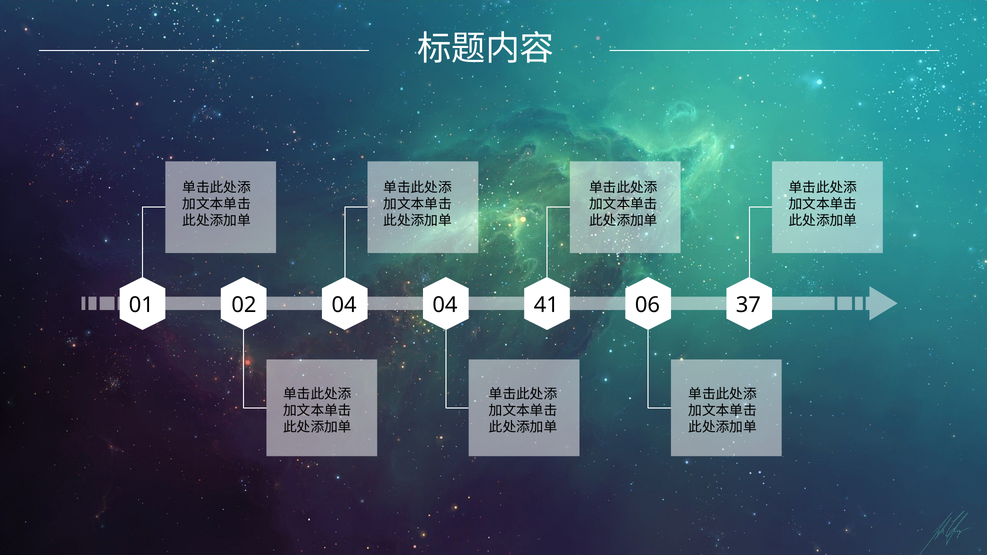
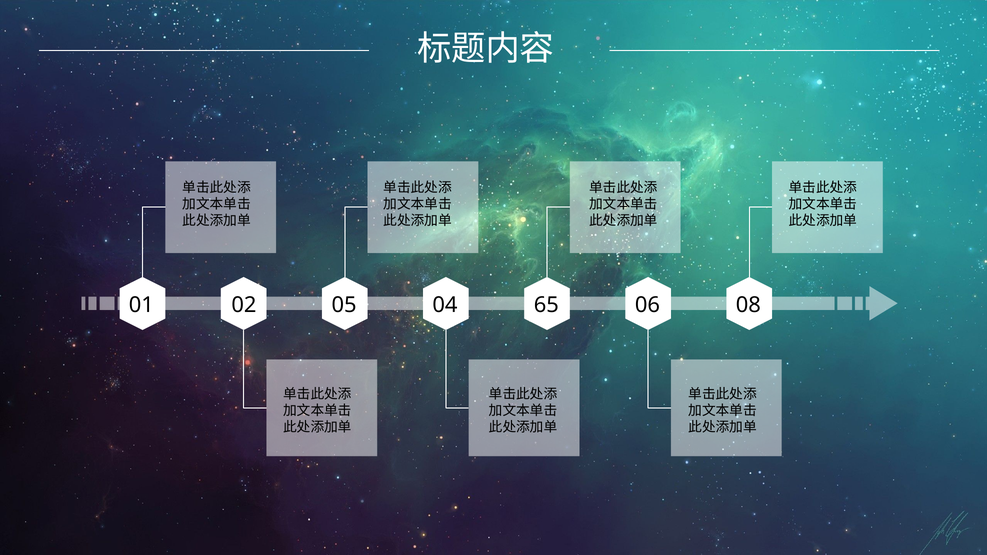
02 04: 04 -> 05
41: 41 -> 65
37: 37 -> 08
